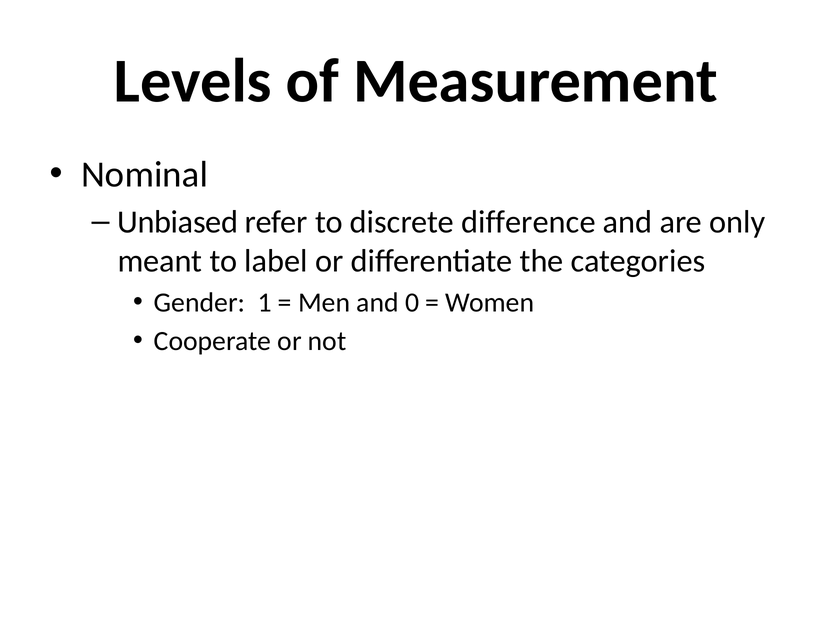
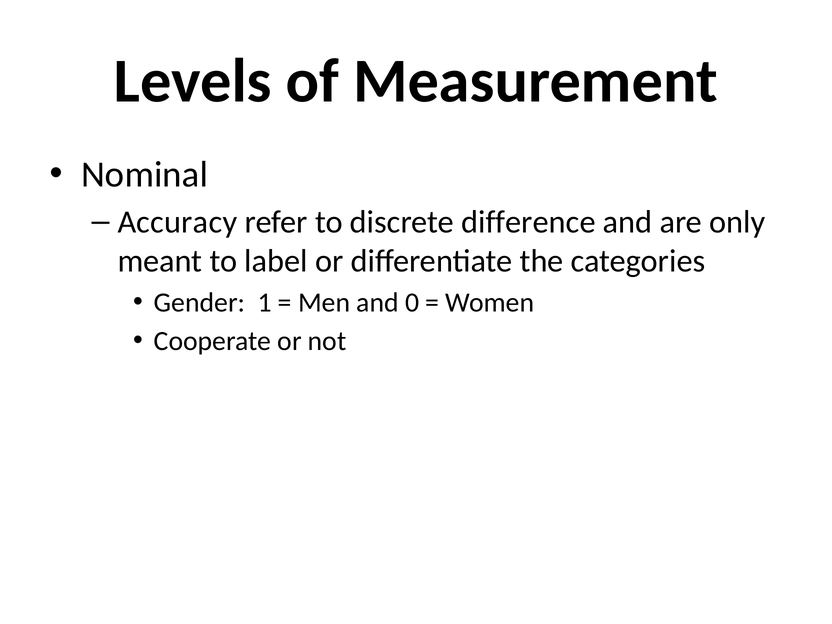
Unbiased: Unbiased -> Accuracy
